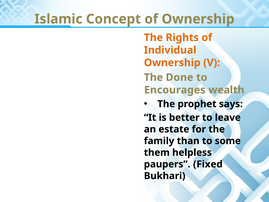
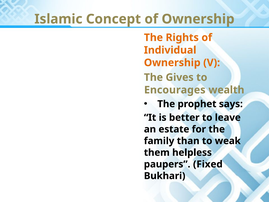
Done: Done -> Gives
some: some -> weak
